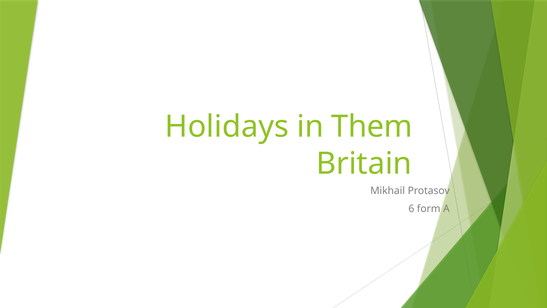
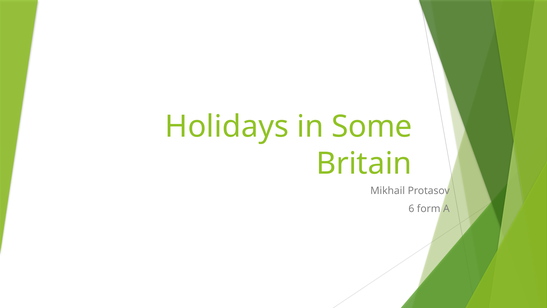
Them: Them -> Some
